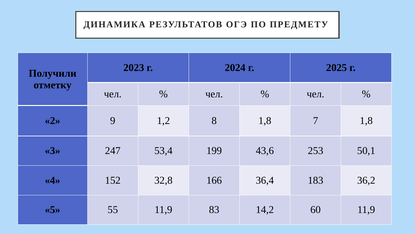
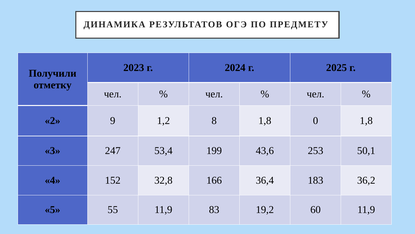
7: 7 -> 0
14,2: 14,2 -> 19,2
